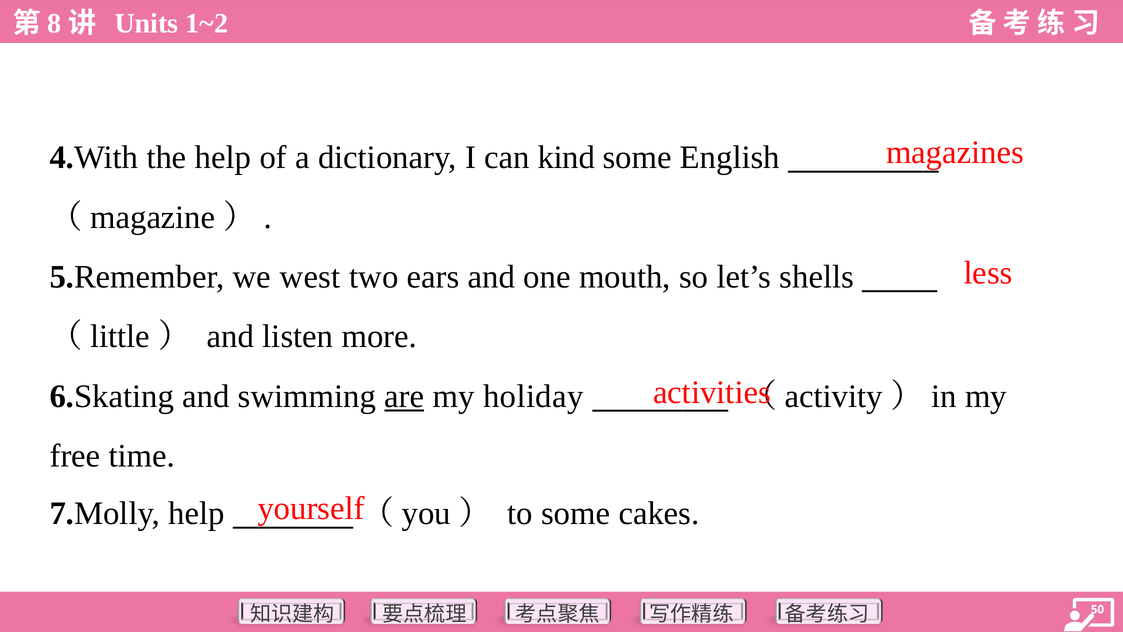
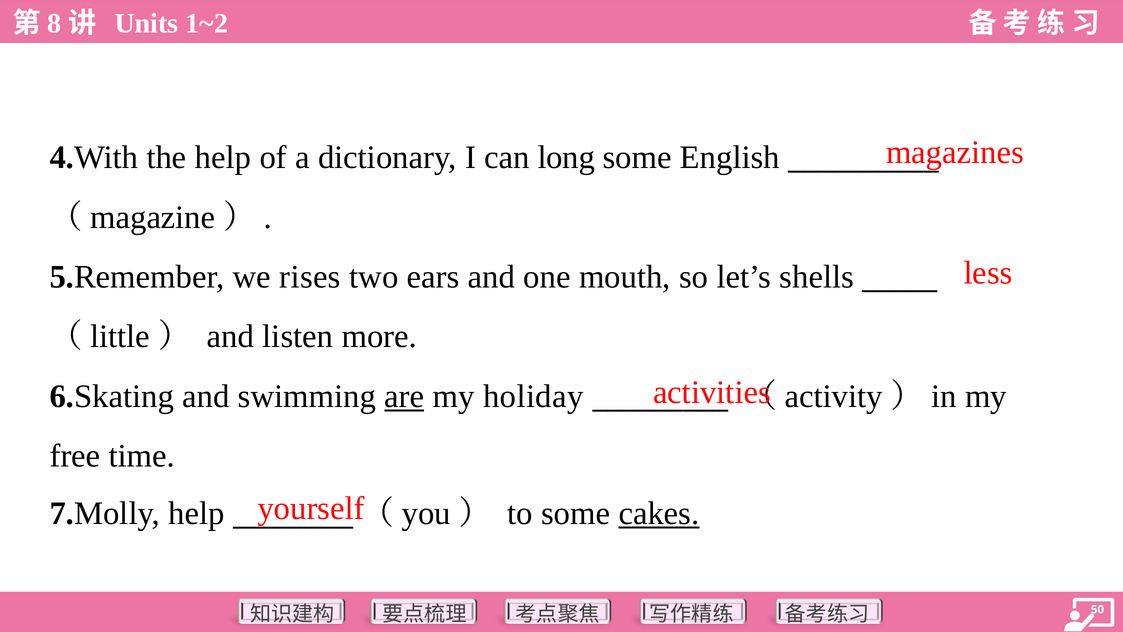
kind: kind -> long
west: west -> rises
cakes underline: none -> present
